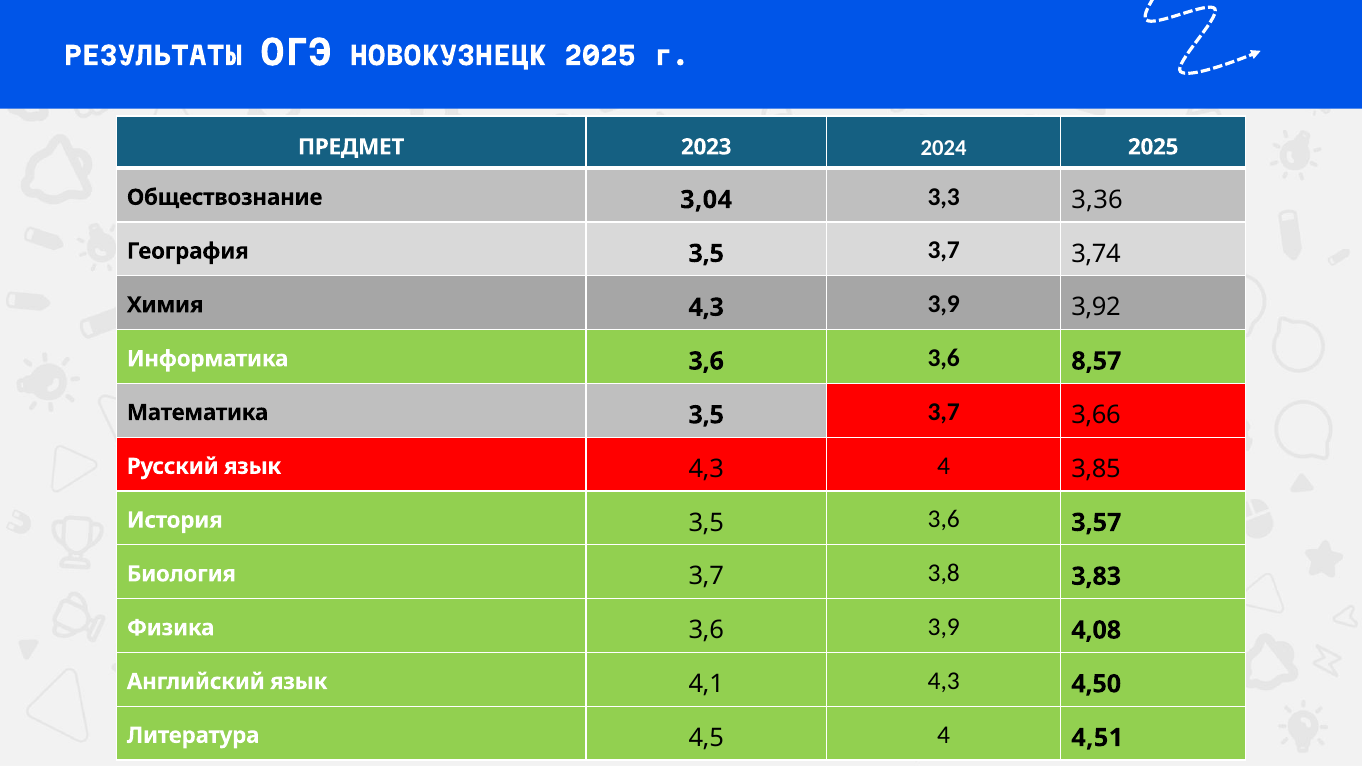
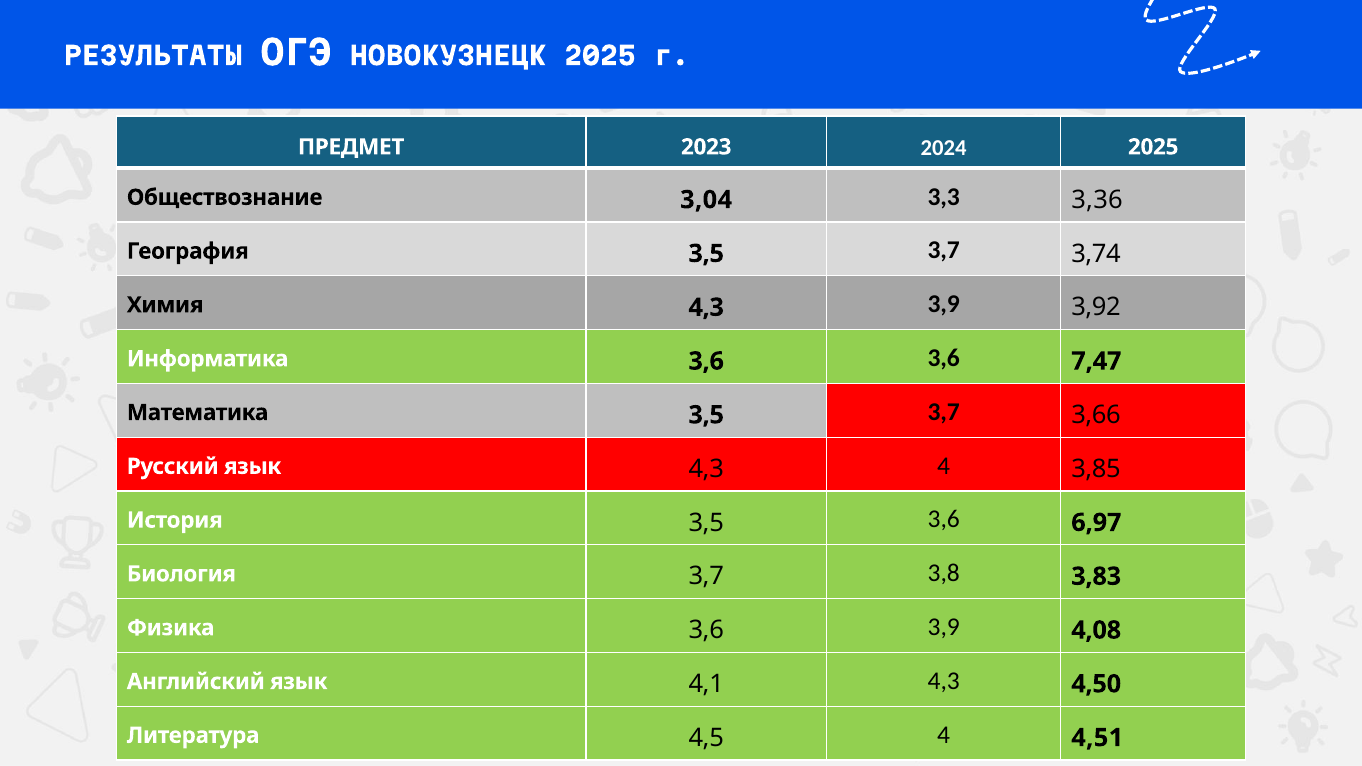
8,57: 8,57 -> 7,47
3,57: 3,57 -> 6,97
